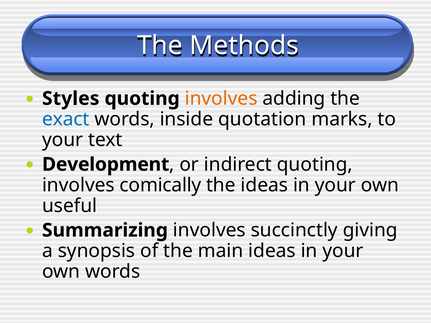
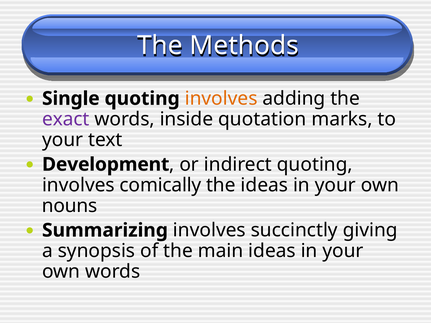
Styles: Styles -> Single
exact colour: blue -> purple
useful: useful -> nouns
